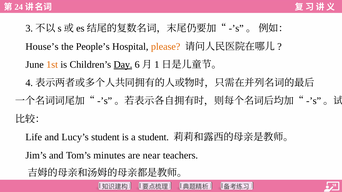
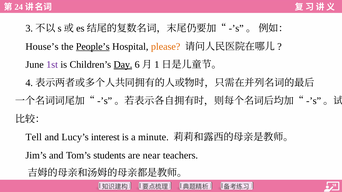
People’s underline: none -> present
1st colour: orange -> purple
Life: Life -> Tell
Lucy’s student: student -> interest
a student: student -> minute
minutes: minutes -> students
